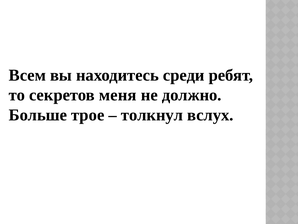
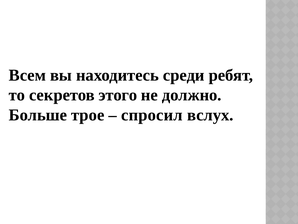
меня: меня -> этого
толкнул: толкнул -> спросил
